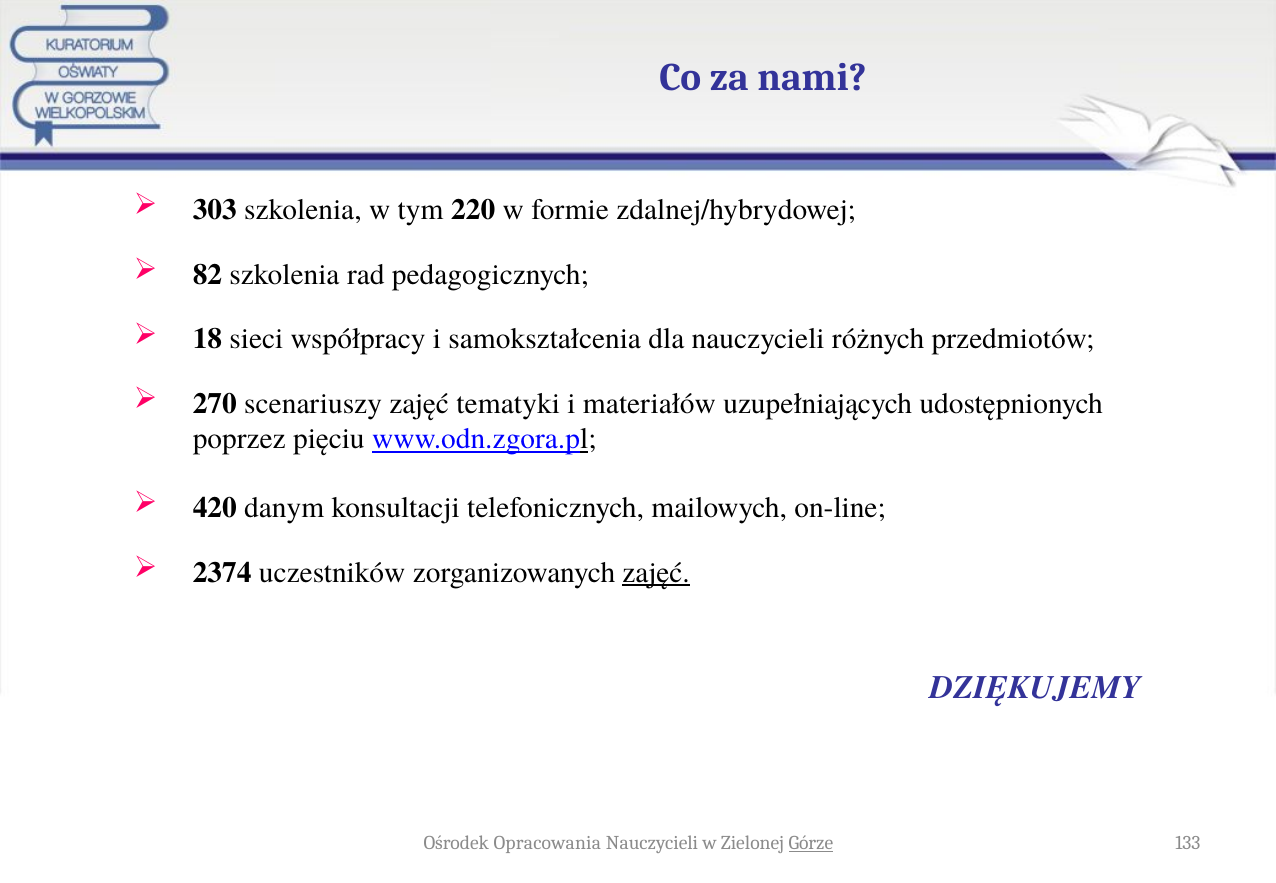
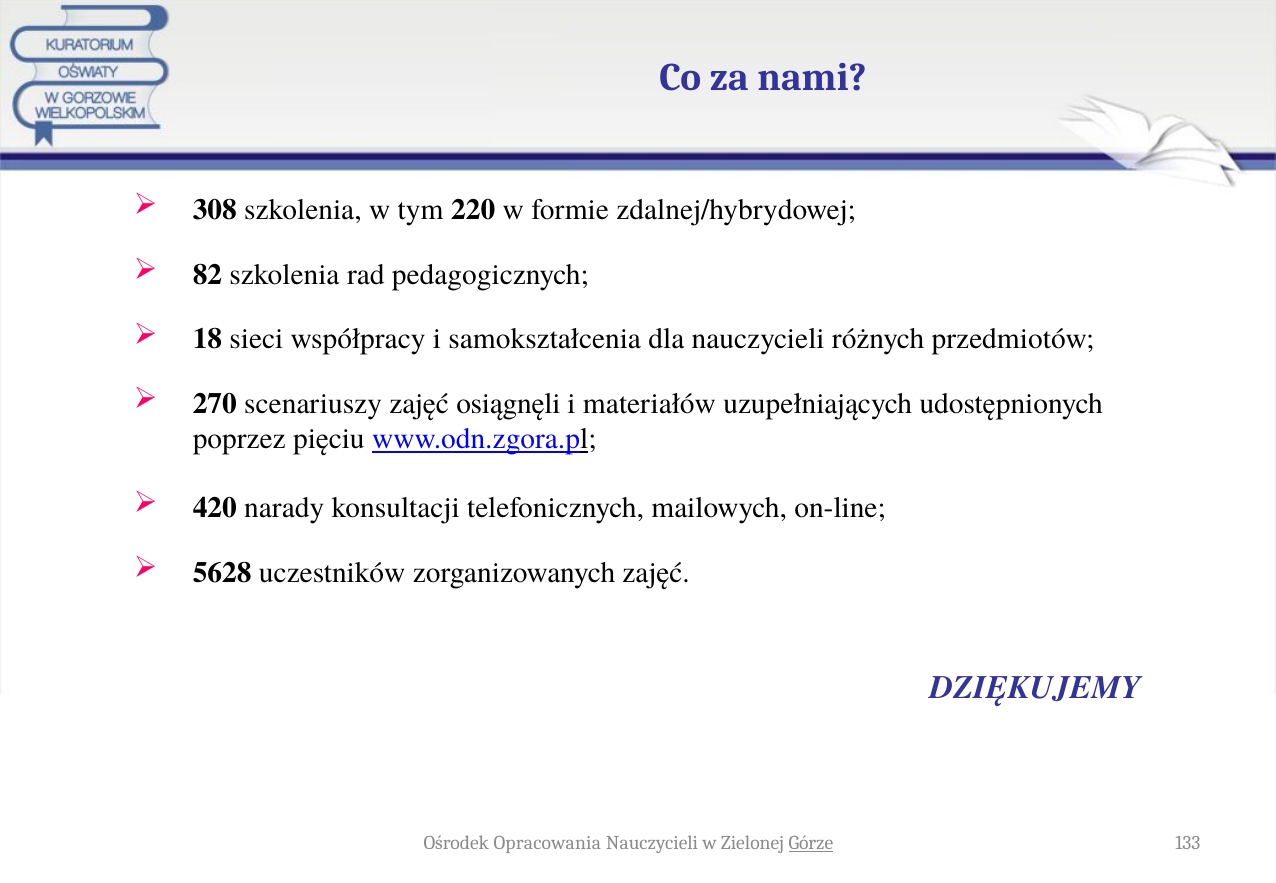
303: 303 -> 308
tematyki: tematyki -> osiągnęli
danym: danym -> narady
2374: 2374 -> 5628
zajęć at (656, 573) underline: present -> none
